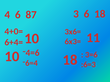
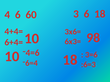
87: 87 -> 60
4+0=: 4+0= -> 4+4=
11: 11 -> 98
